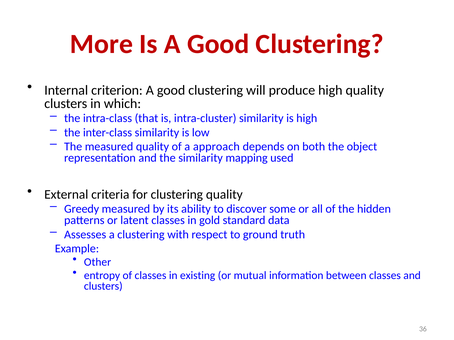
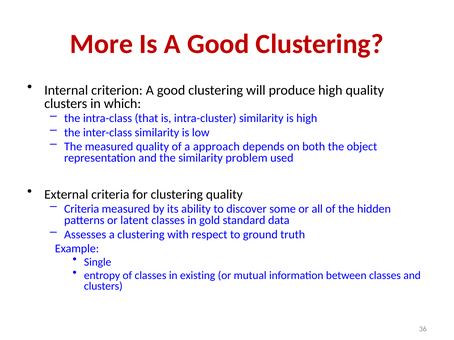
mapping: mapping -> problem
Greedy at (82, 209): Greedy -> Criteria
Other: Other -> Single
